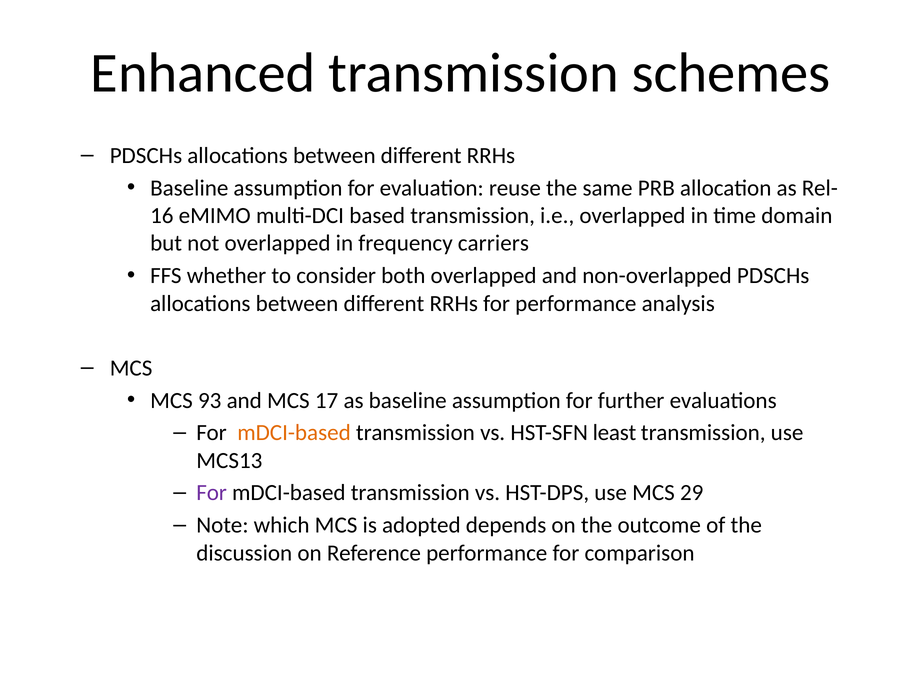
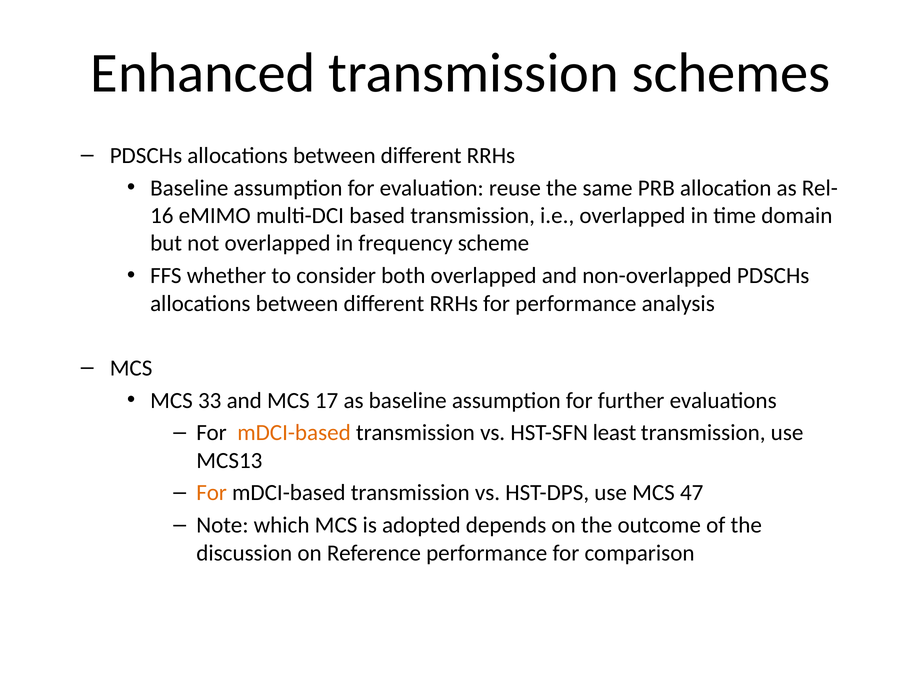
carriers: carriers -> scheme
93: 93 -> 33
For at (212, 493) colour: purple -> orange
29: 29 -> 47
